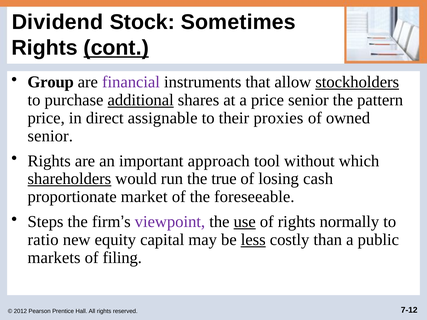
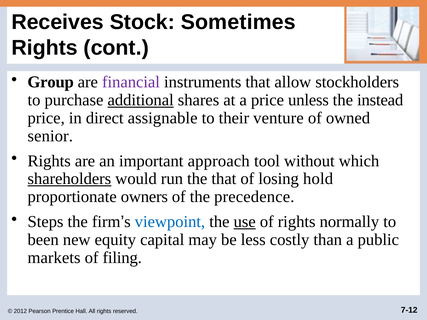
Dividend: Dividend -> Receives
cont underline: present -> none
stockholders underline: present -> none
price senior: senior -> unless
pattern: pattern -> instead
proxies: proxies -> venture
the true: true -> that
cash: cash -> hold
market: market -> owners
foreseeable: foreseeable -> precedence
viewpoint colour: purple -> blue
ratio: ratio -> been
less underline: present -> none
